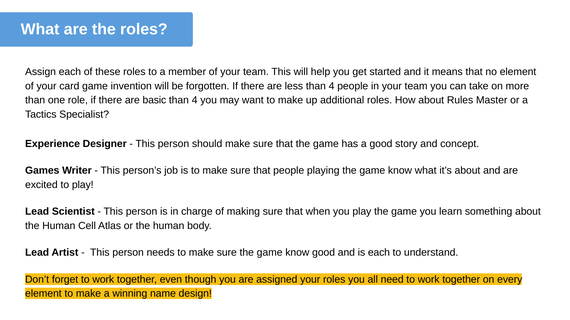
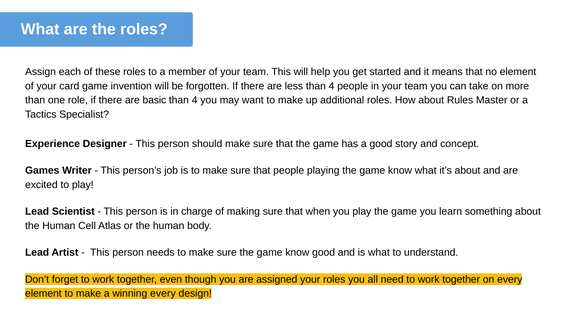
is each: each -> what
winning name: name -> every
